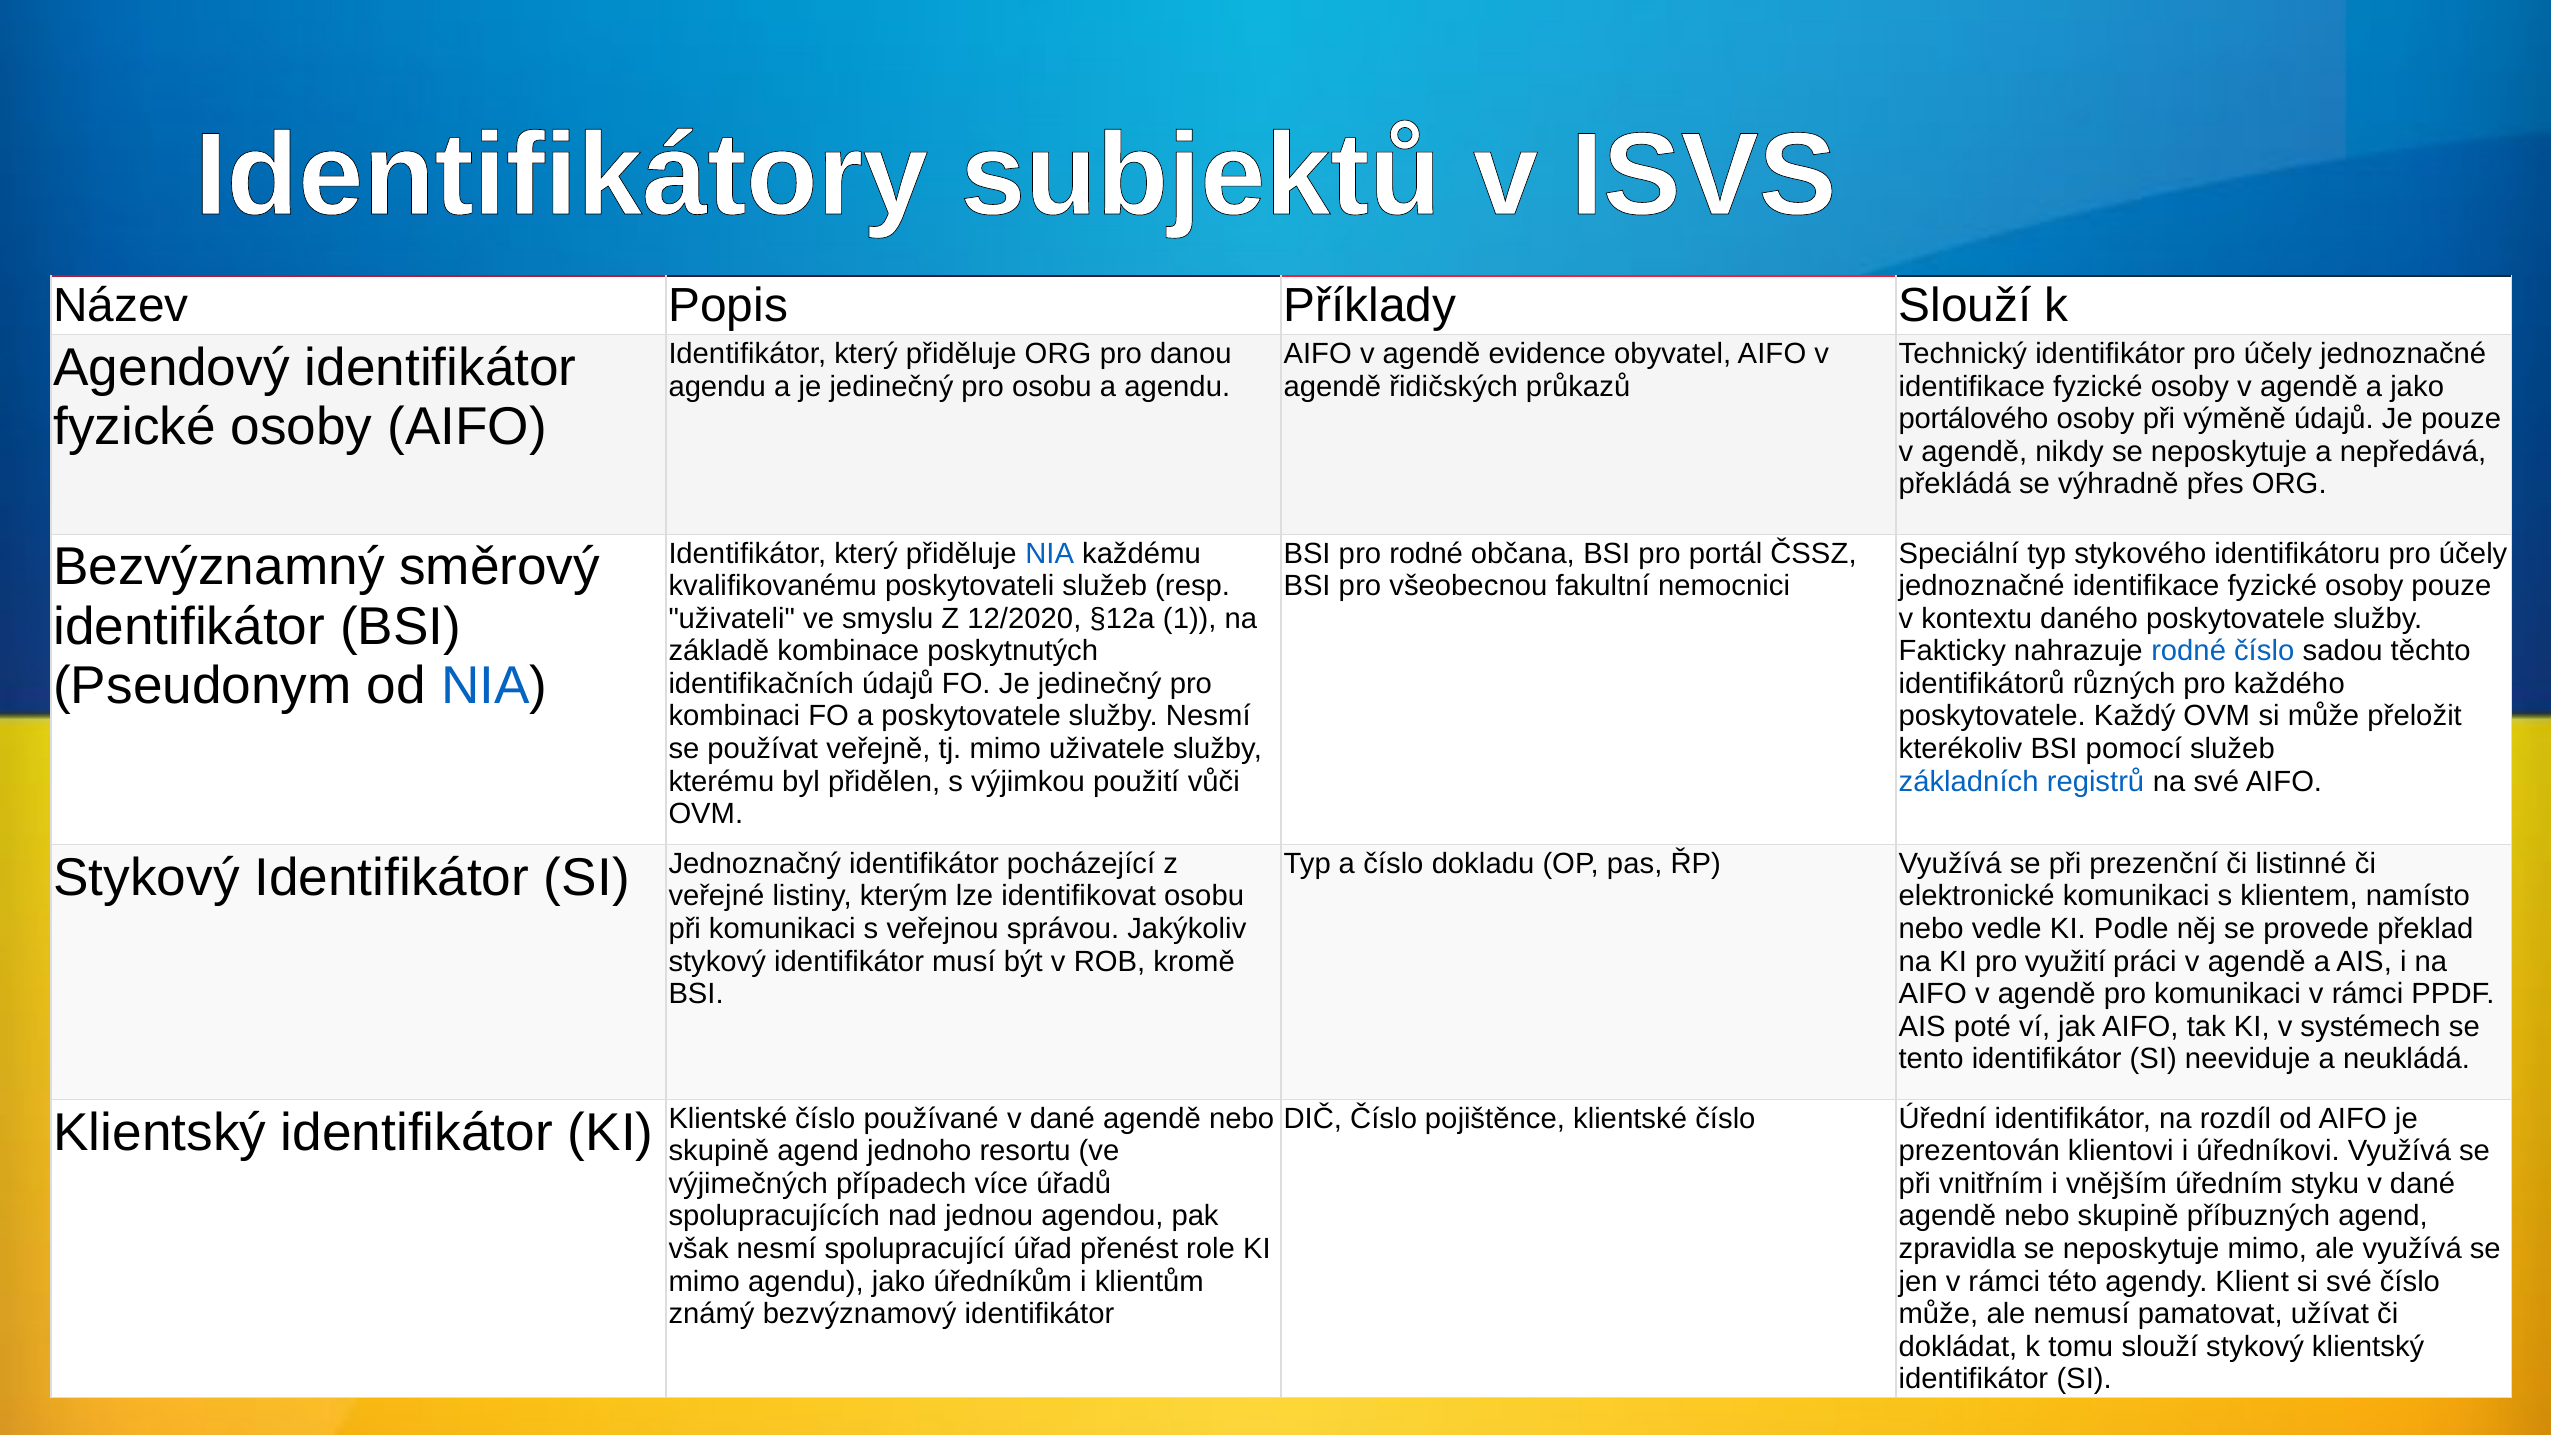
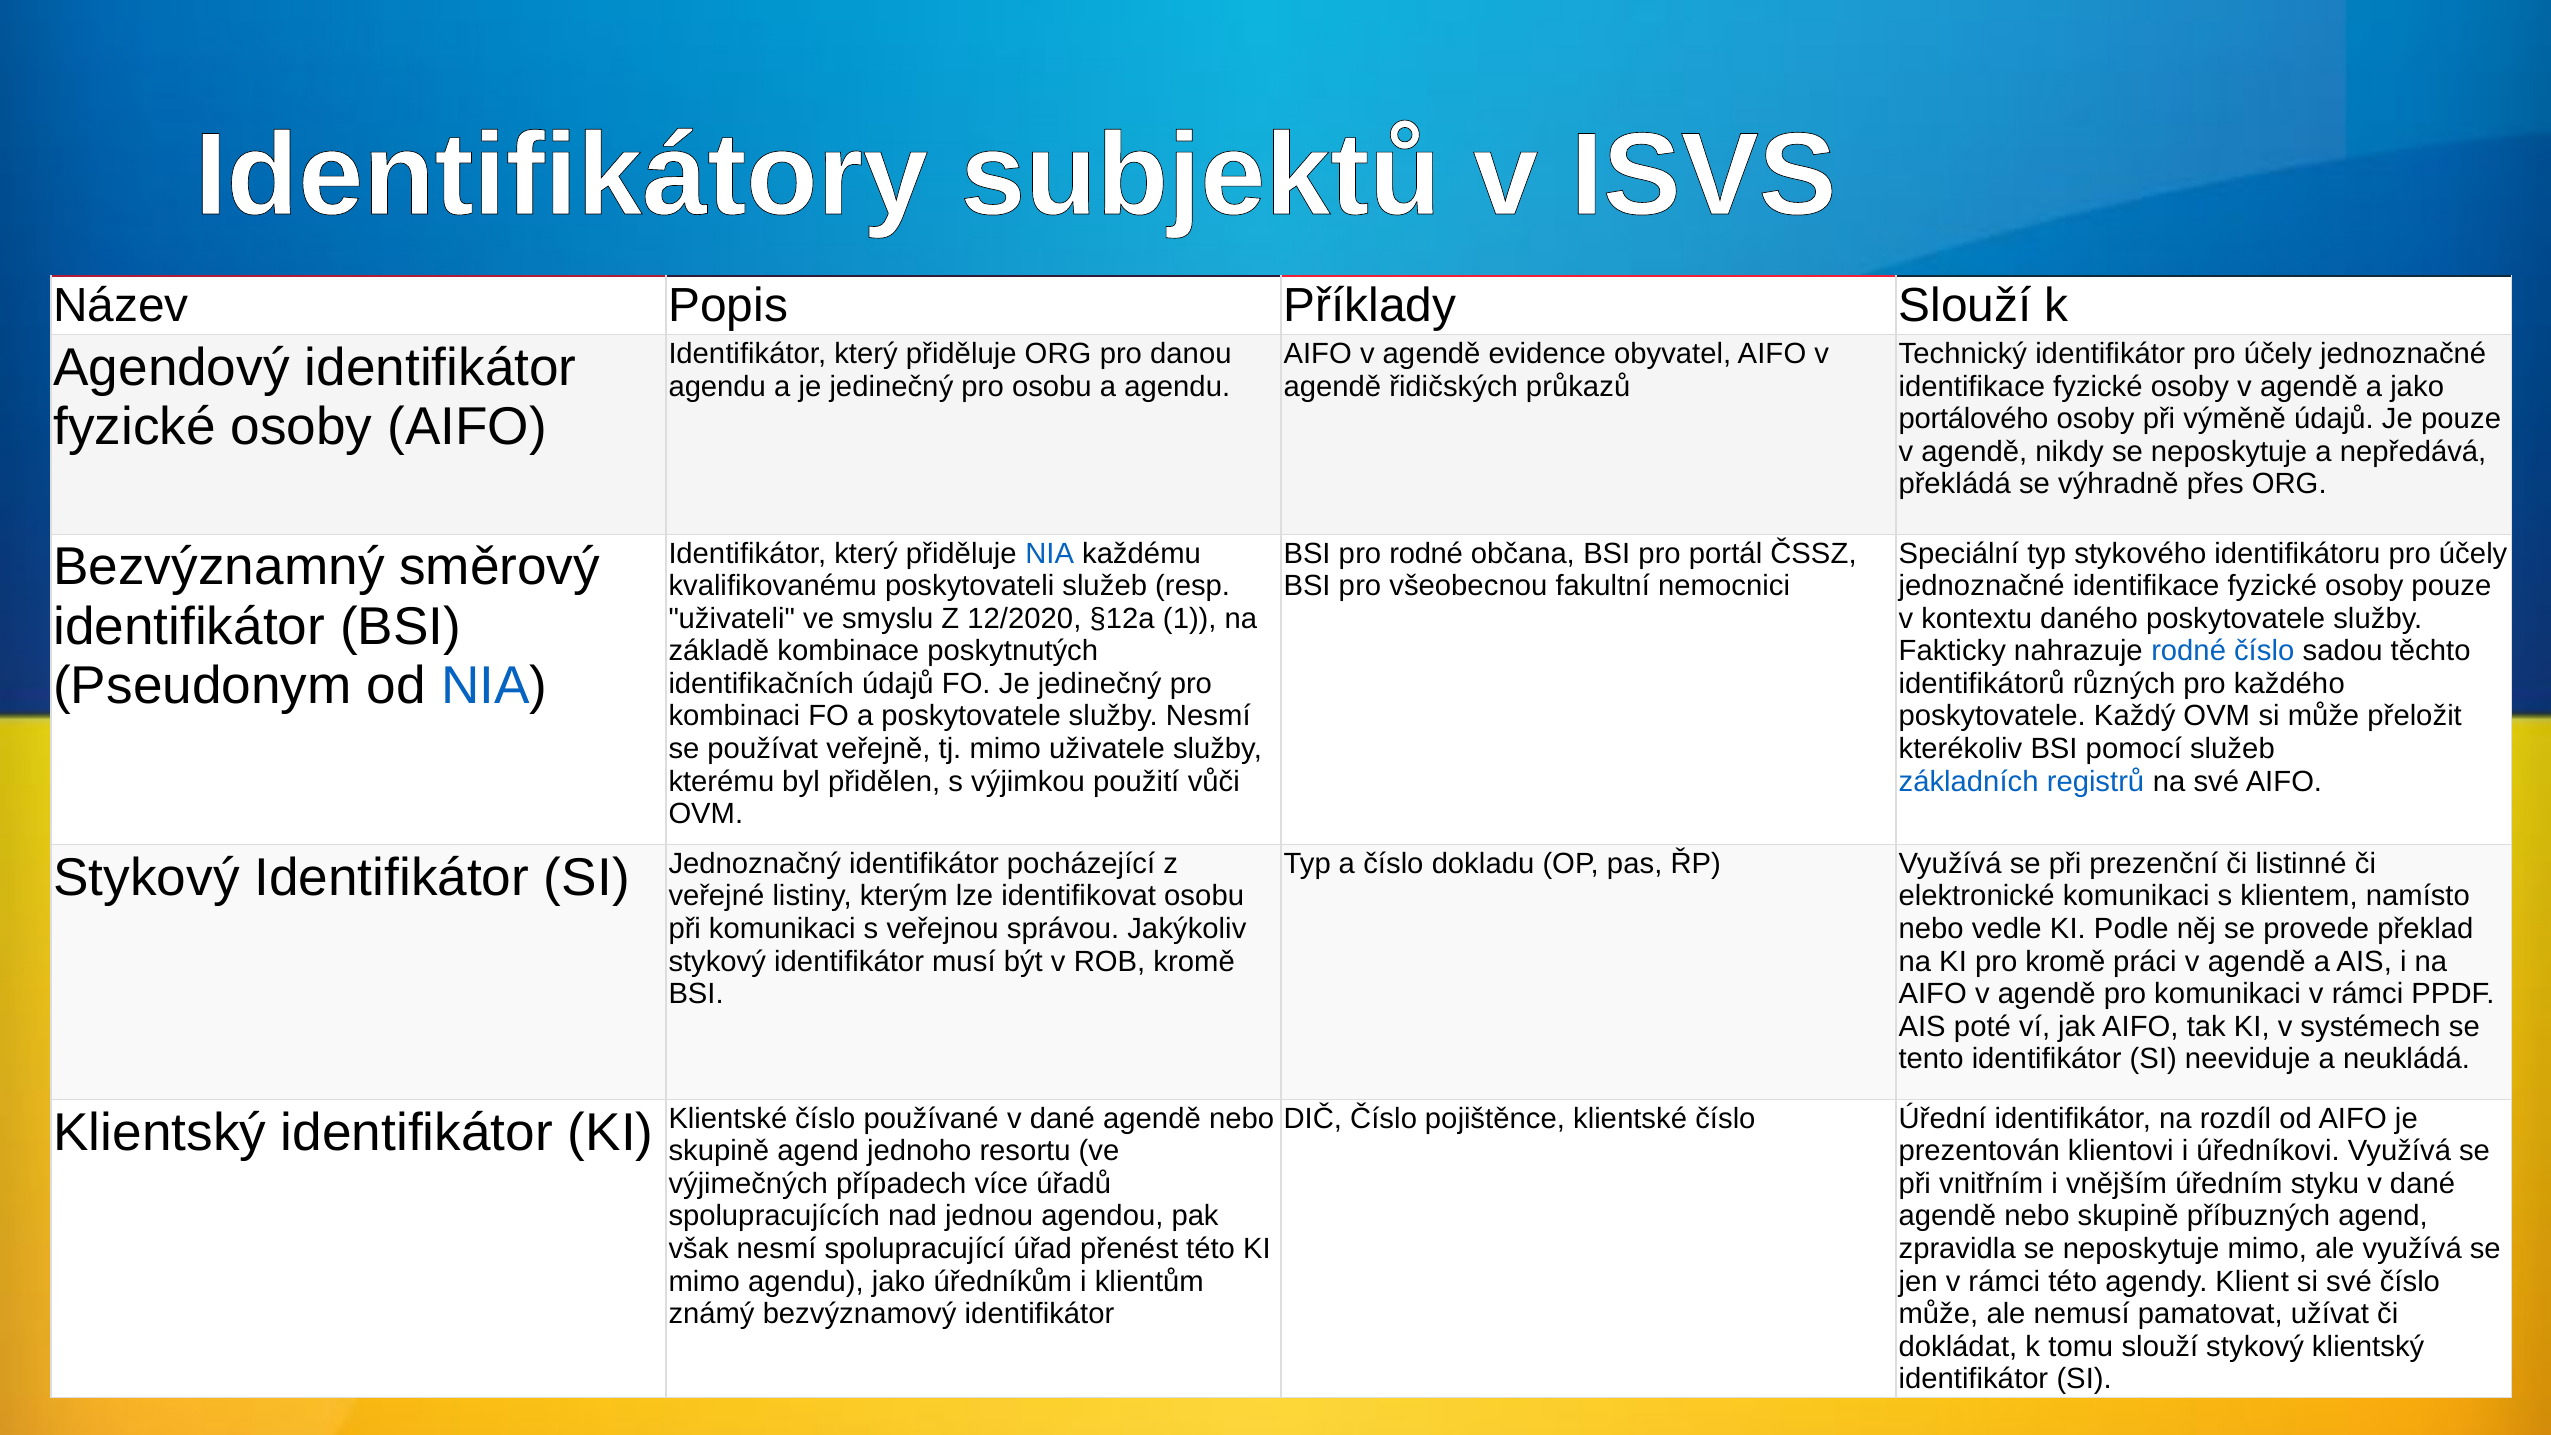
pro využití: využití -> kromě
přenést role: role -> této
